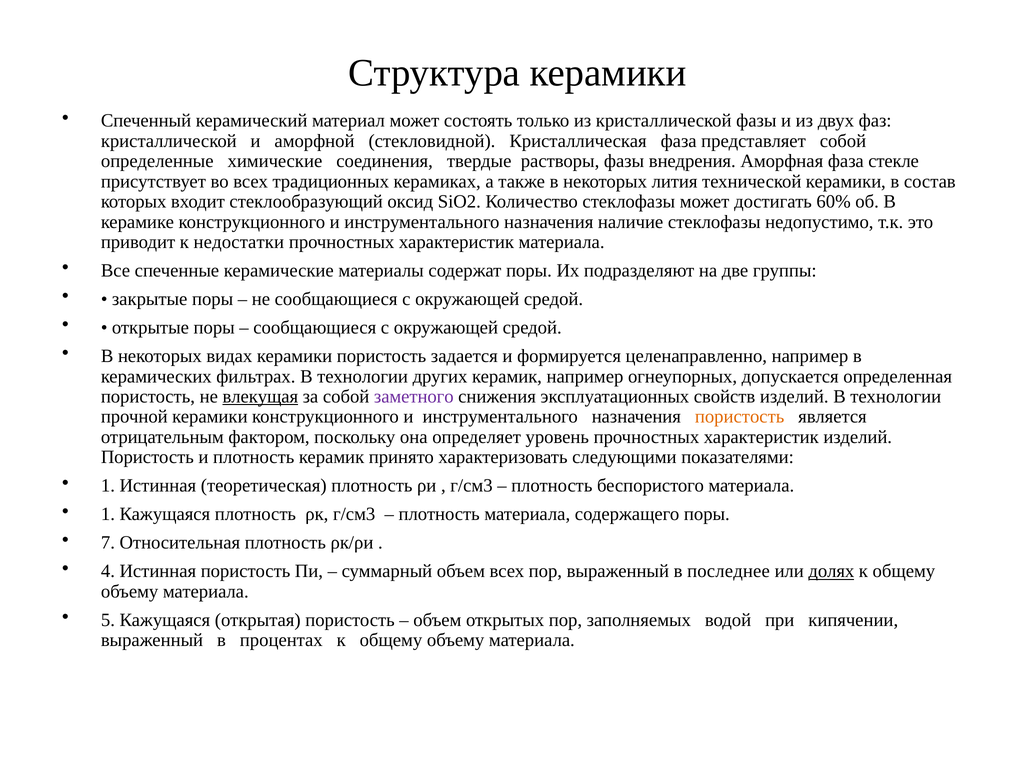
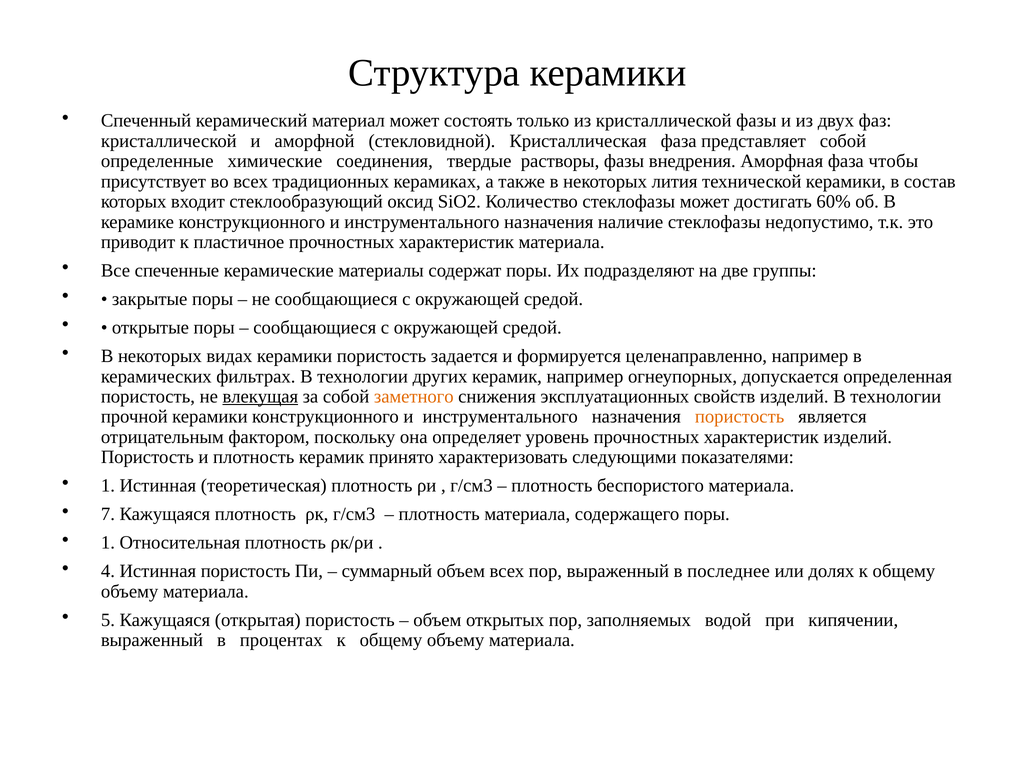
стекле: стекле -> чтобы
недостатки: недостатки -> пластичное
заметного colour: purple -> orange
1 at (108, 514): 1 -> 7
7 at (108, 542): 7 -> 1
долях underline: present -> none
